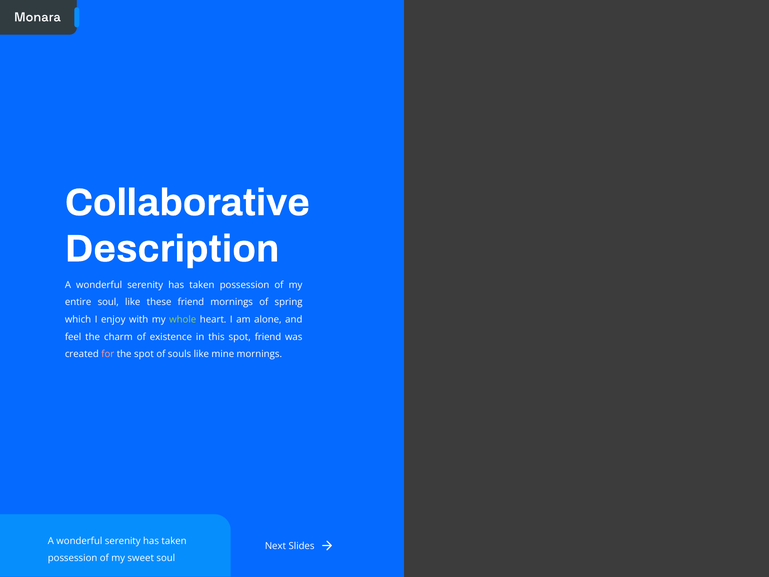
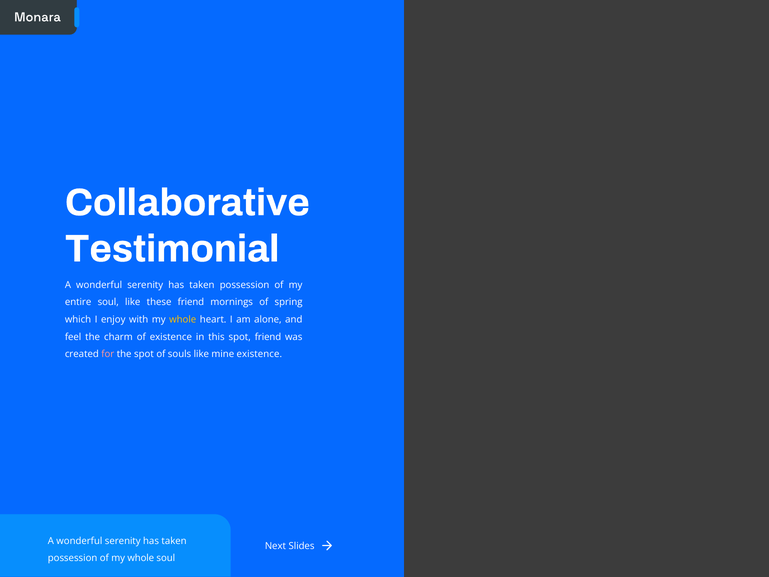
Description: Description -> Testimonial
whole at (183, 319) colour: light green -> yellow
mine mornings: mornings -> existence
of my sweet: sweet -> whole
